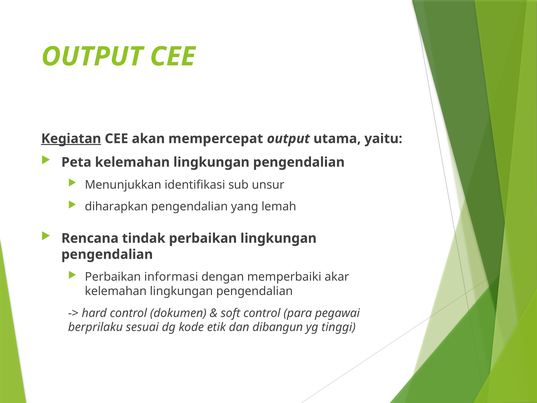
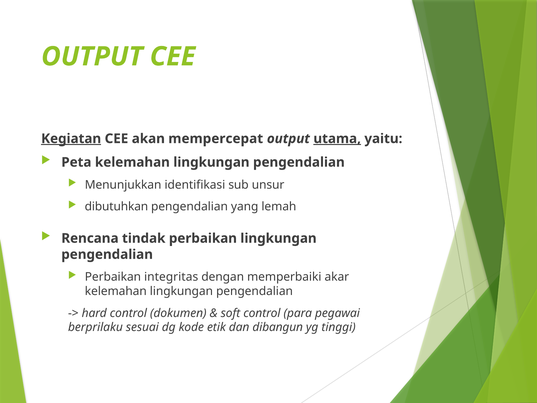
utama underline: none -> present
diharapkan: diharapkan -> dibutuhkan
informasi: informasi -> integritas
